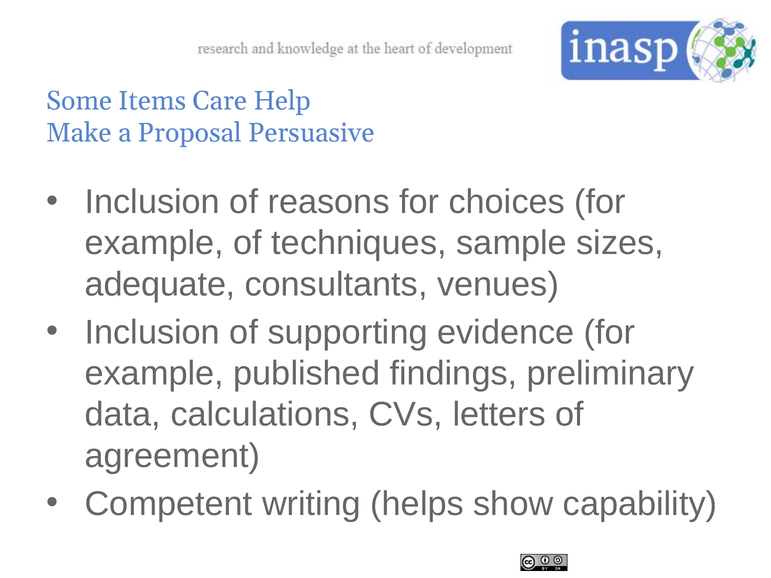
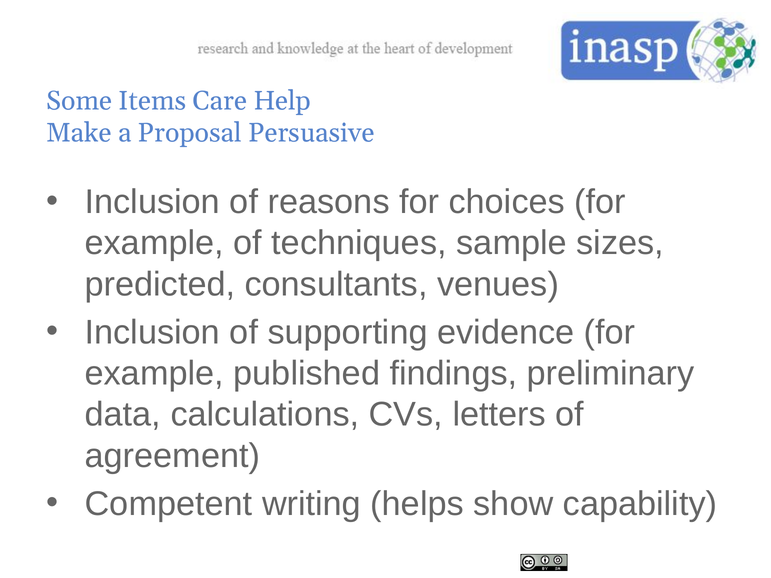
adequate: adequate -> predicted
